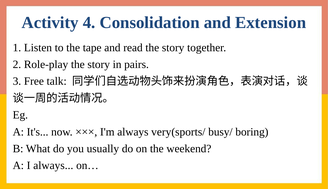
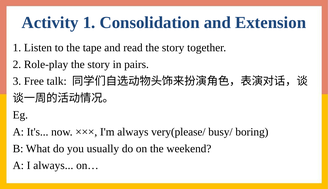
Activity 4: 4 -> 1
very(sports/: very(sports/ -> very(please/
